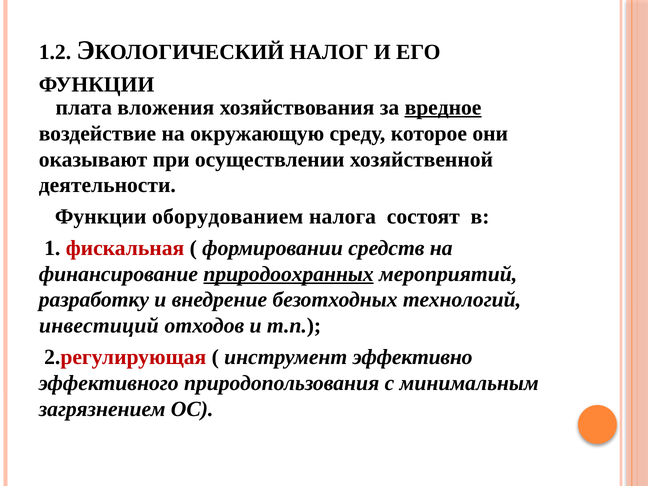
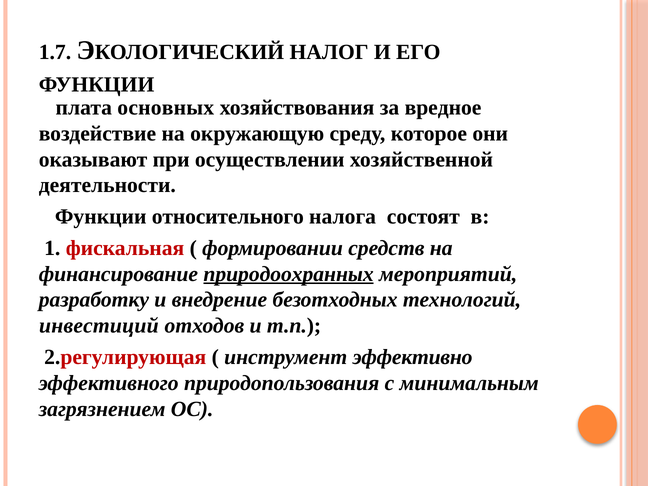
1.2: 1.2 -> 1.7
вложения: вложения -> основных
вредное underline: present -> none
оборудованием: оборудованием -> относительного
